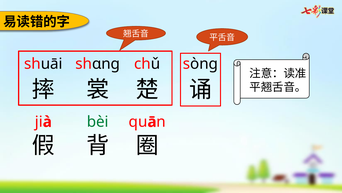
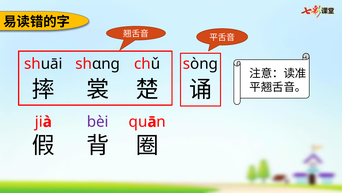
bèi colour: green -> purple
